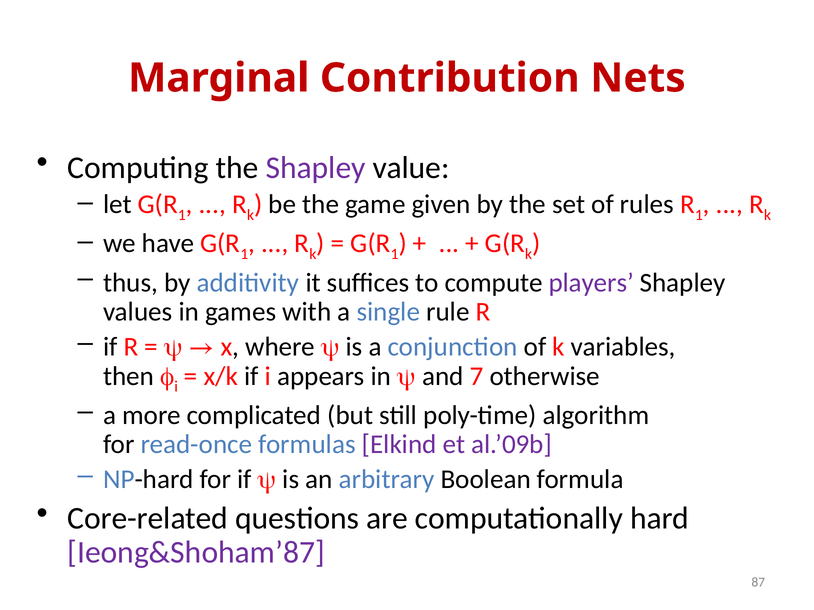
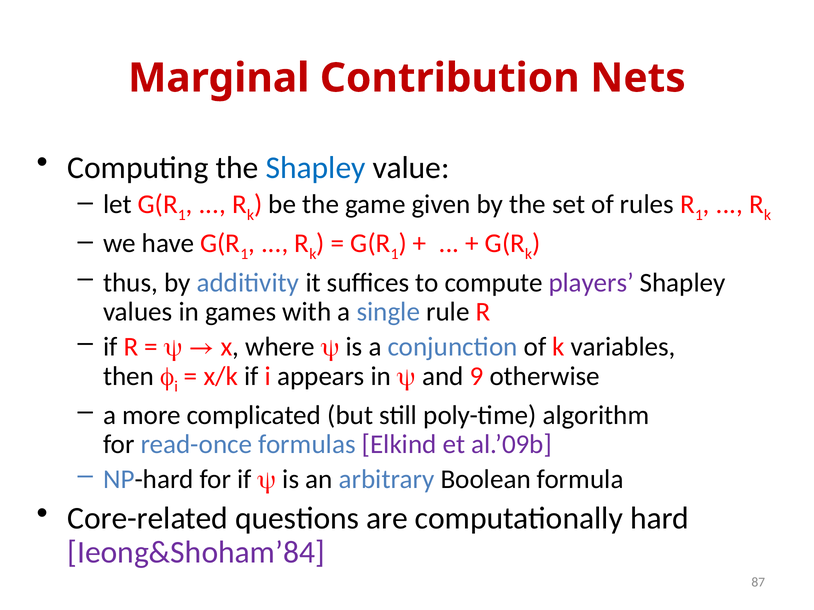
Shapley at (316, 168) colour: purple -> blue
7: 7 -> 9
Ieong&Shoham’87: Ieong&Shoham’87 -> Ieong&Shoham’84
